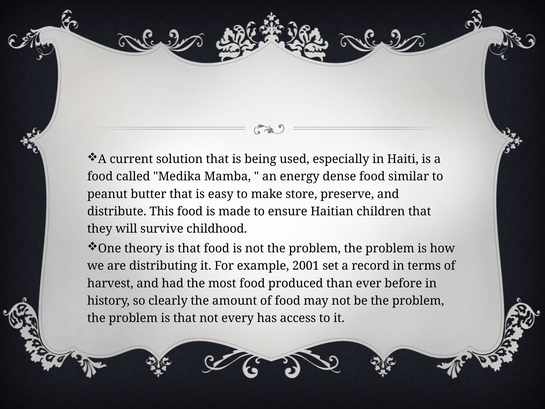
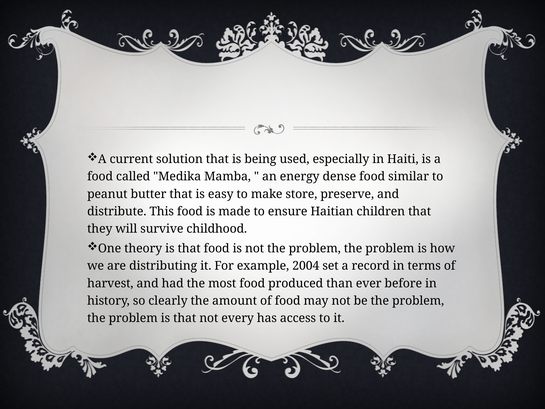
2001: 2001 -> 2004
